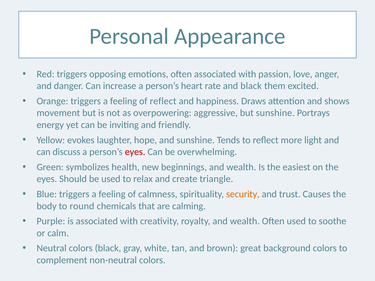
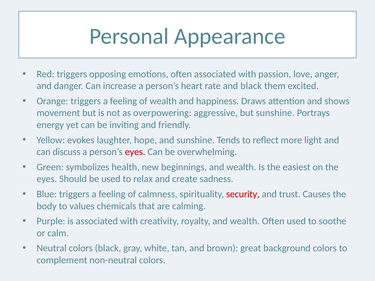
of reflect: reflect -> wealth
triangle: triangle -> sadness
security colour: orange -> red
round: round -> values
